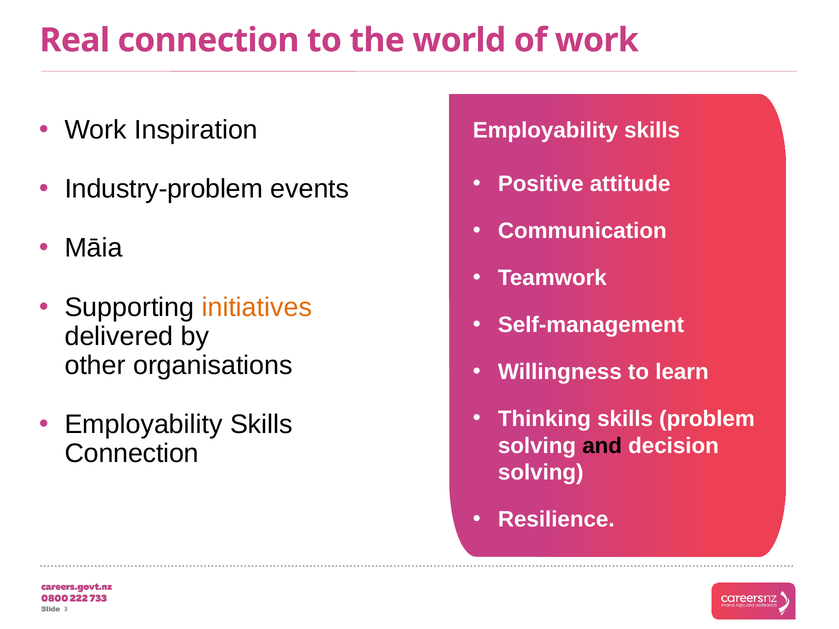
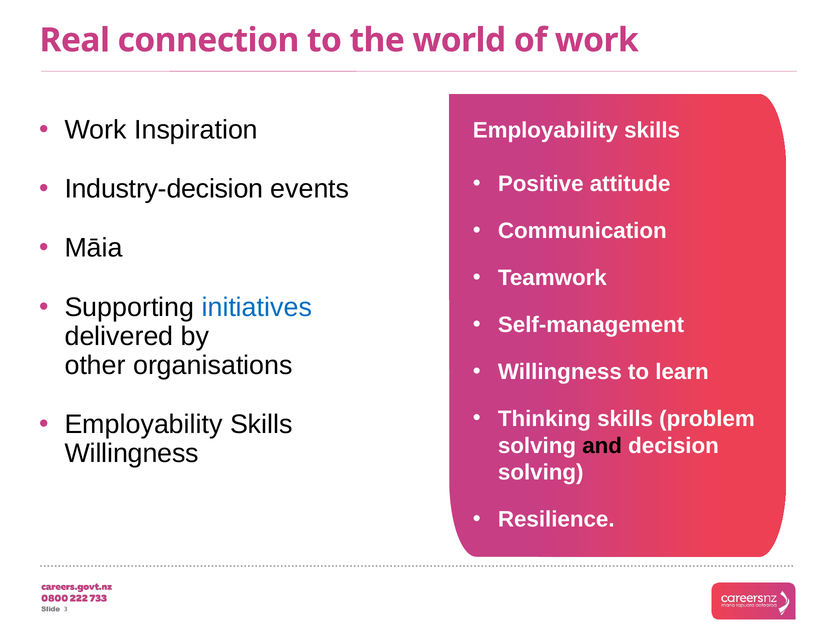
Industry-problem: Industry-problem -> Industry-decision
initiatives colour: orange -> blue
Connection at (132, 454): Connection -> Willingness
